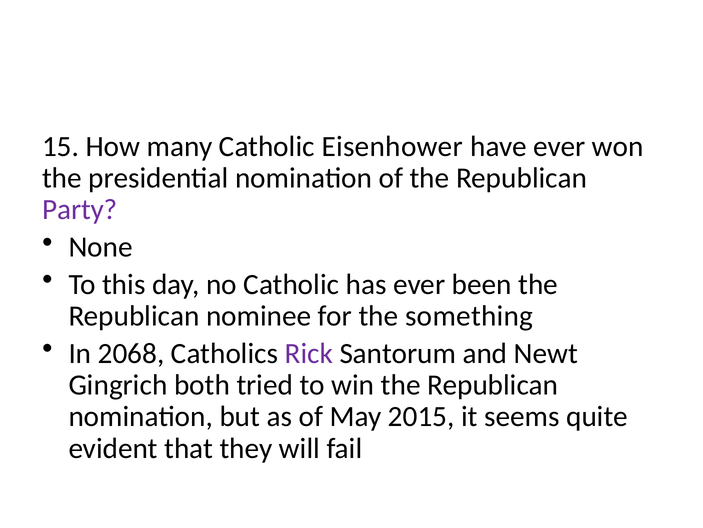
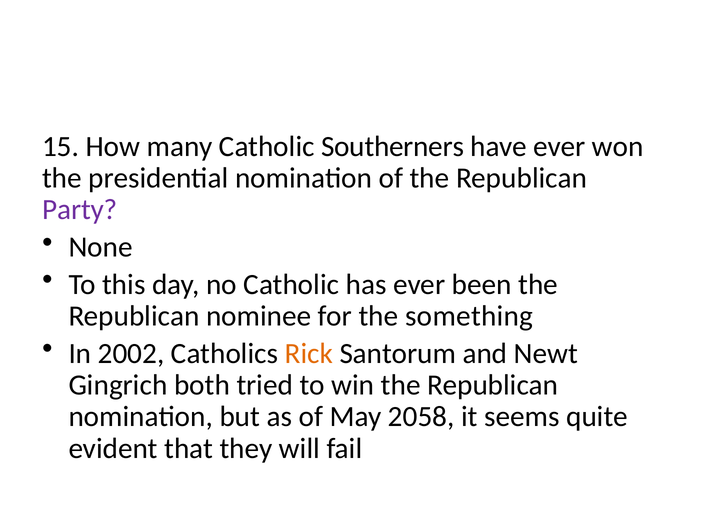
Eisenhower: Eisenhower -> Southerners
2068: 2068 -> 2002
Rick colour: purple -> orange
2015: 2015 -> 2058
